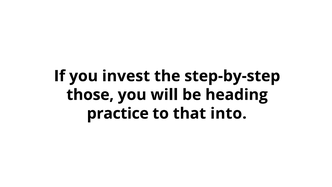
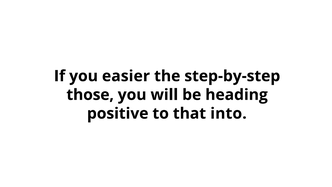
invest: invest -> easier
practice: practice -> positive
